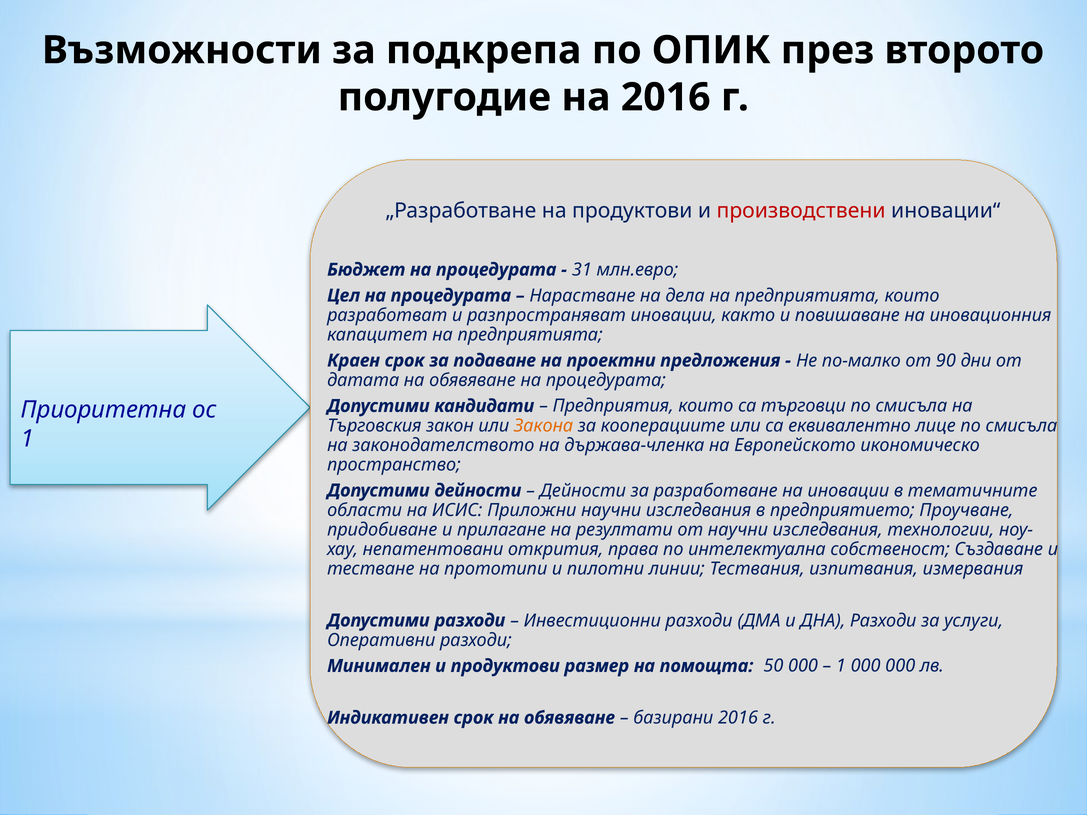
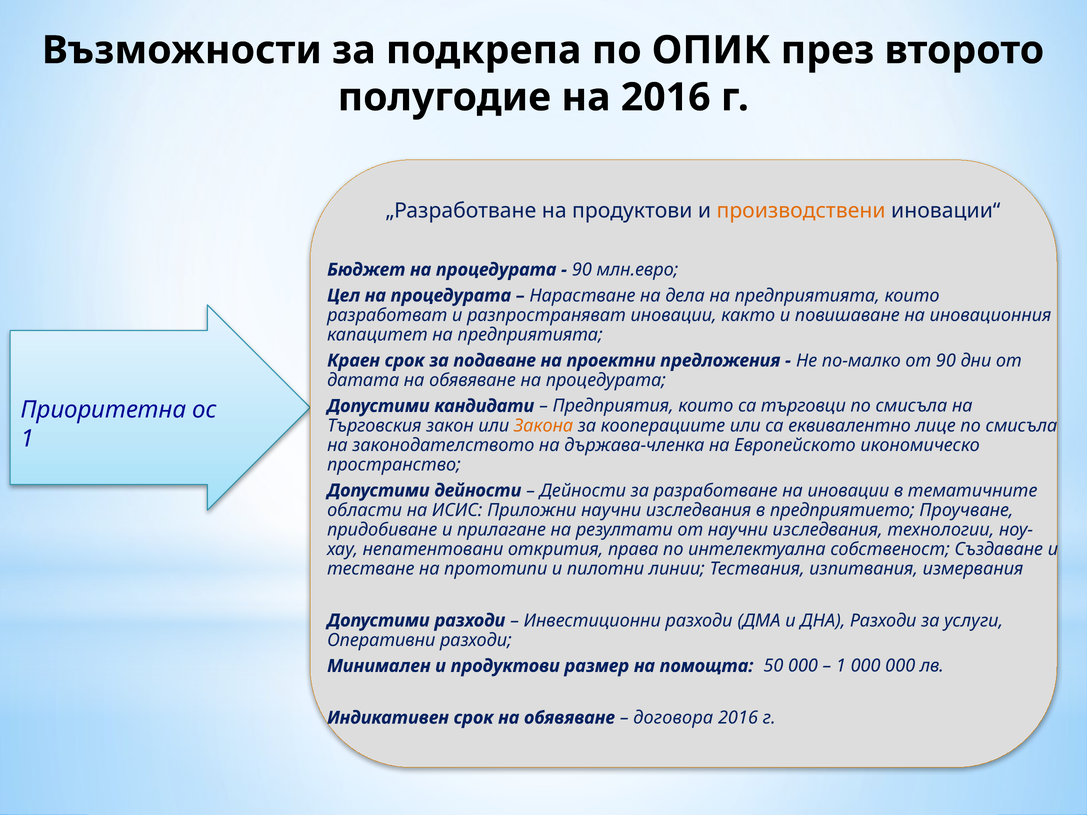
производствени colour: red -> orange
31 at (582, 270): 31 -> 90
базирани: базирани -> договора
